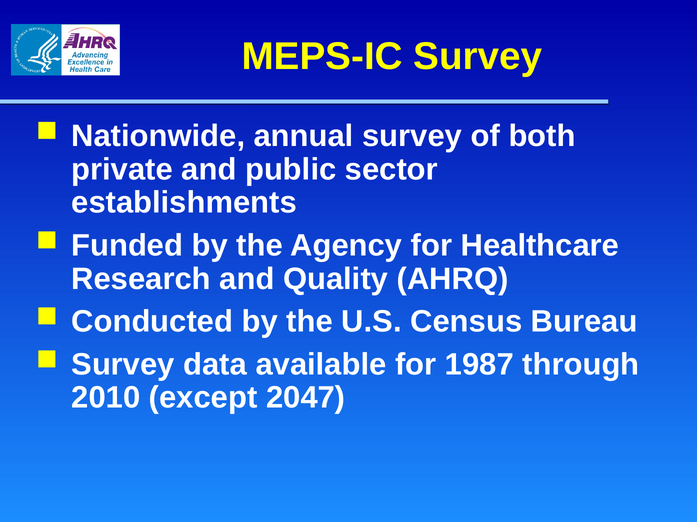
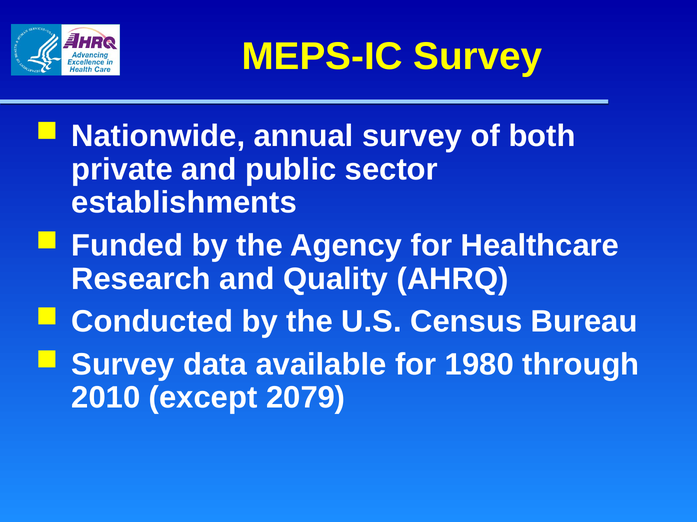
1987: 1987 -> 1980
2047: 2047 -> 2079
